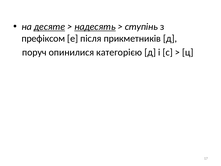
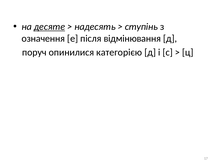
надесять underline: present -> none
префіксом: префіксом -> означення
прикметників: прикметників -> відмінювання
